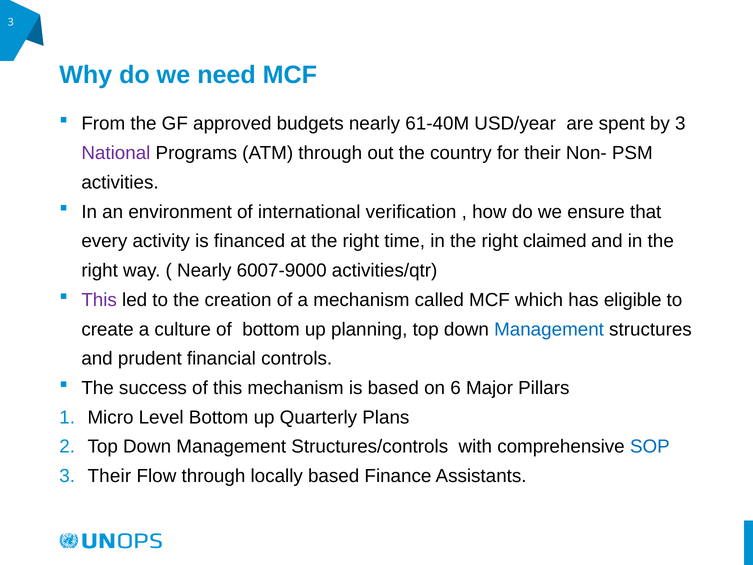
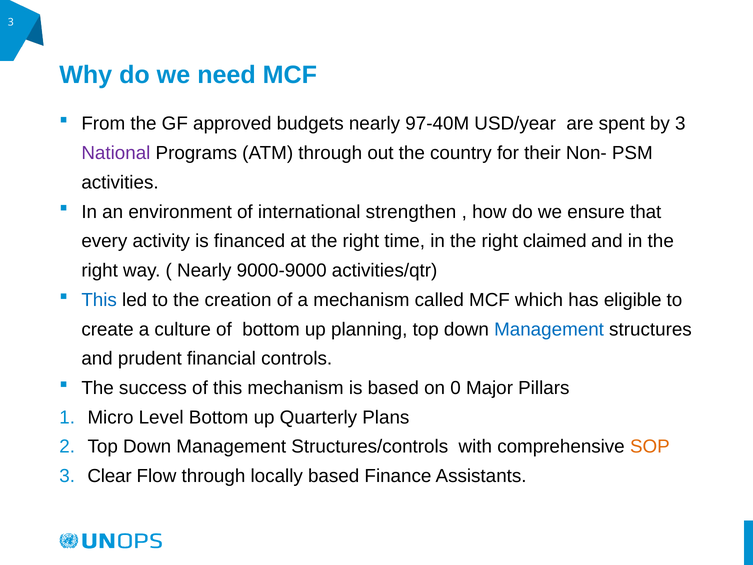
61-40M: 61-40M -> 97-40M
verification: verification -> strengthen
6007-9000: 6007-9000 -> 9000-9000
This at (99, 300) colour: purple -> blue
6: 6 -> 0
SOP colour: blue -> orange
3 Their: Their -> Clear
